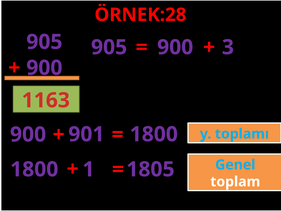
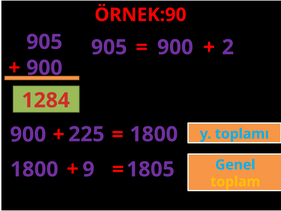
ÖRNEK:28: ÖRNEK:28 -> ÖRNEK:90
3: 3 -> 2
1163: 1163 -> 1284
901: 901 -> 225
1: 1 -> 9
toplam colour: white -> yellow
